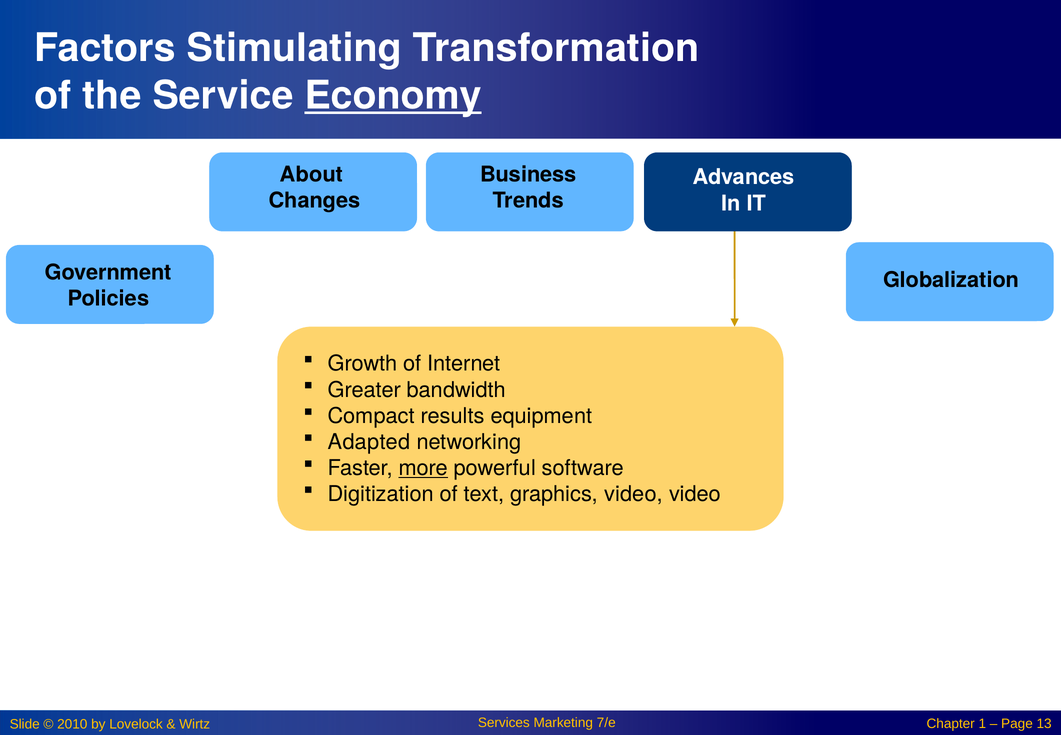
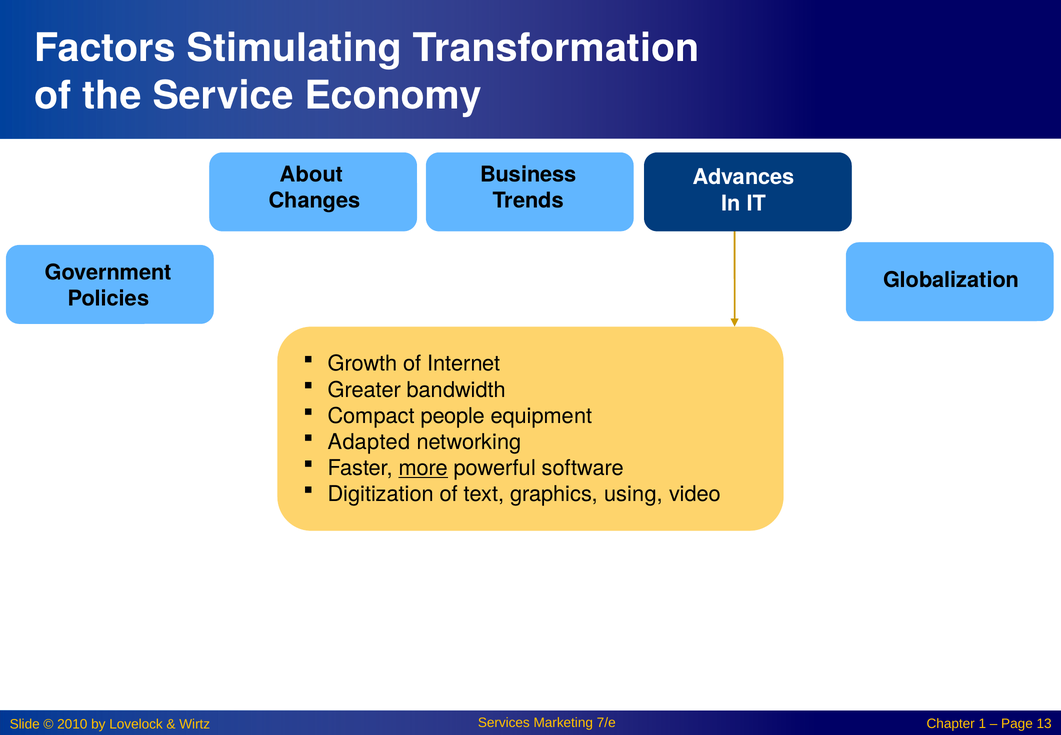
Economy underline: present -> none
results: results -> people
graphics video: video -> using
